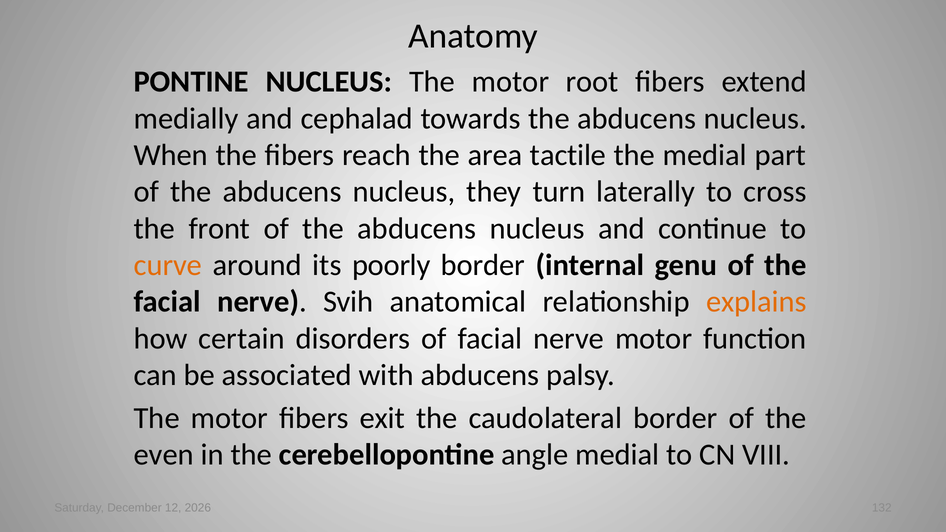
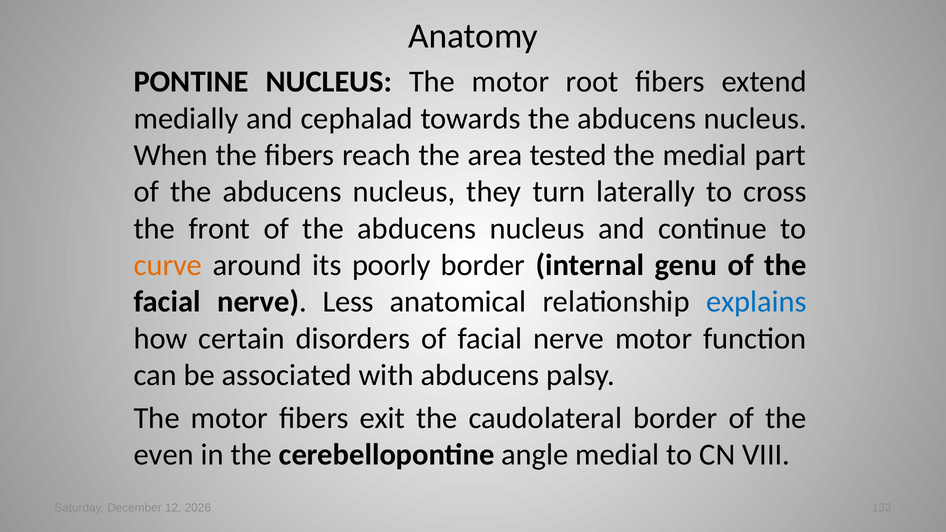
tactile: tactile -> tested
Svih: Svih -> Less
explains colour: orange -> blue
